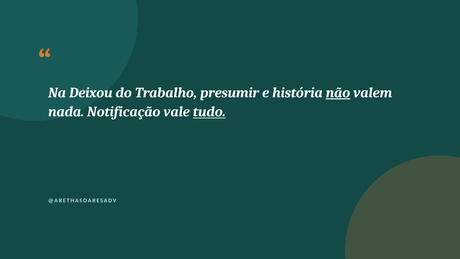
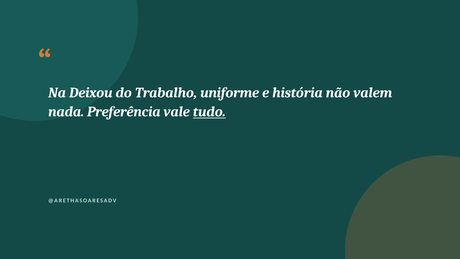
presumir: presumir -> uniforme
não underline: present -> none
Notificação: Notificação -> Preferência
